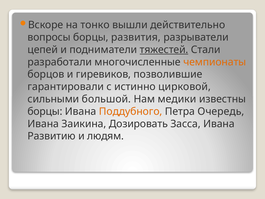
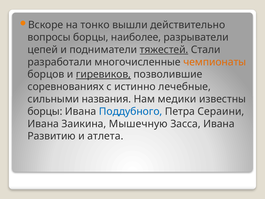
развития: развития -> наиболее
гиревиков underline: none -> present
гарантировали: гарантировали -> соревнованиях
цирковой: цирковой -> лечебные
большой: большой -> названия
Поддубного colour: orange -> blue
Очередь: Очередь -> Сераини
Дозировать: Дозировать -> Мышечную
людям: людям -> атлета
